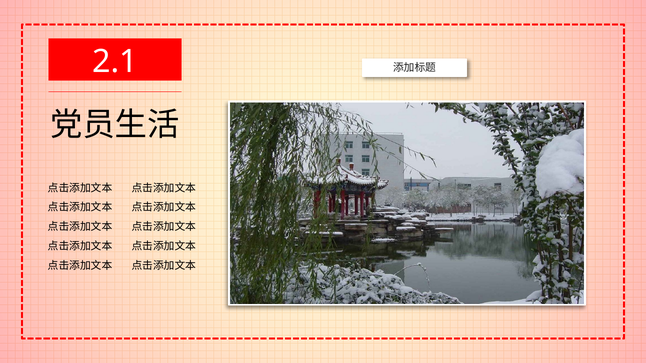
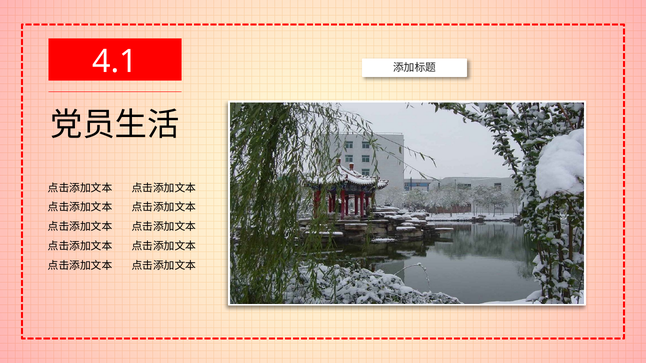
2.1: 2.1 -> 4.1
